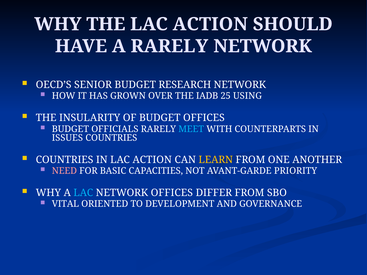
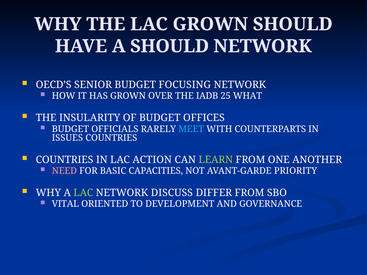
THE LAC ACTION: ACTION -> GROWN
A RARELY: RARELY -> SHOULD
RESEARCH: RESEARCH -> FOCUSING
USING: USING -> WHAT
LEARN colour: yellow -> light green
LAC at (83, 193) colour: light blue -> light green
NETWORK OFFICES: OFFICES -> DISCUSS
